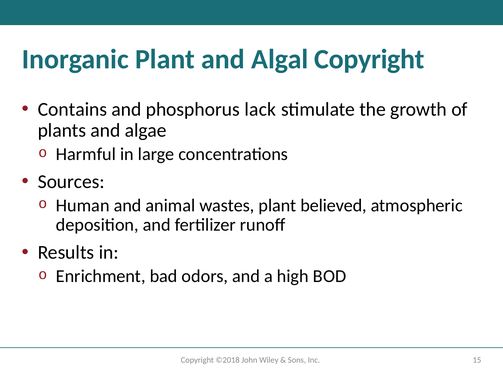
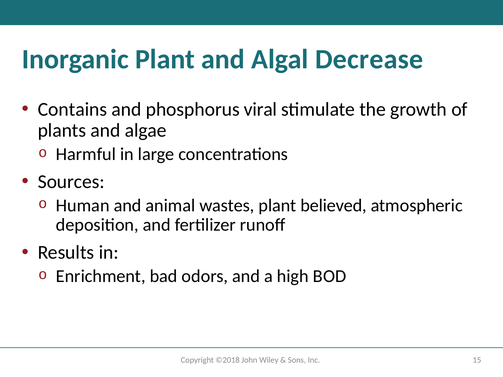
Algal Copyright: Copyright -> Decrease
lack: lack -> viral
